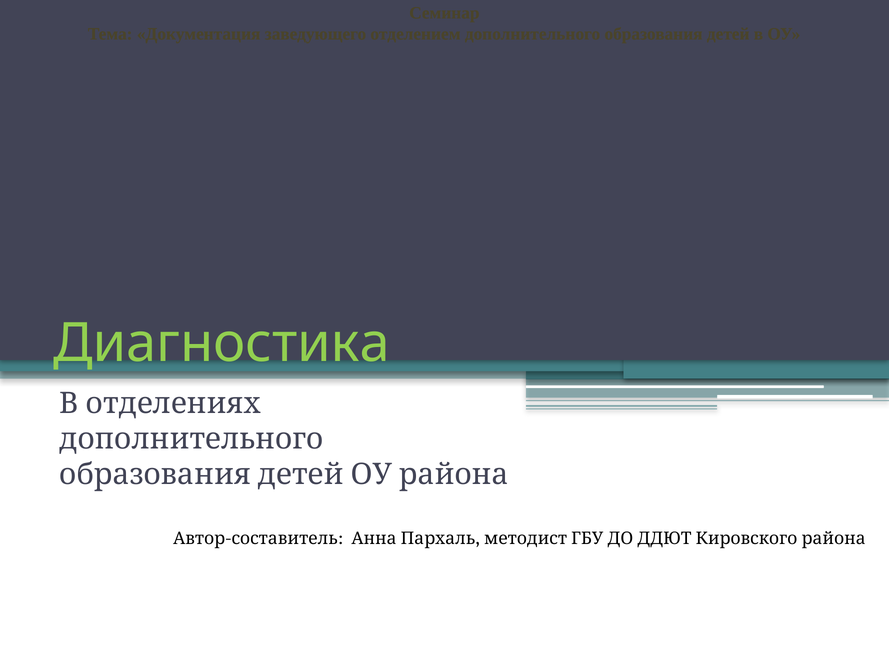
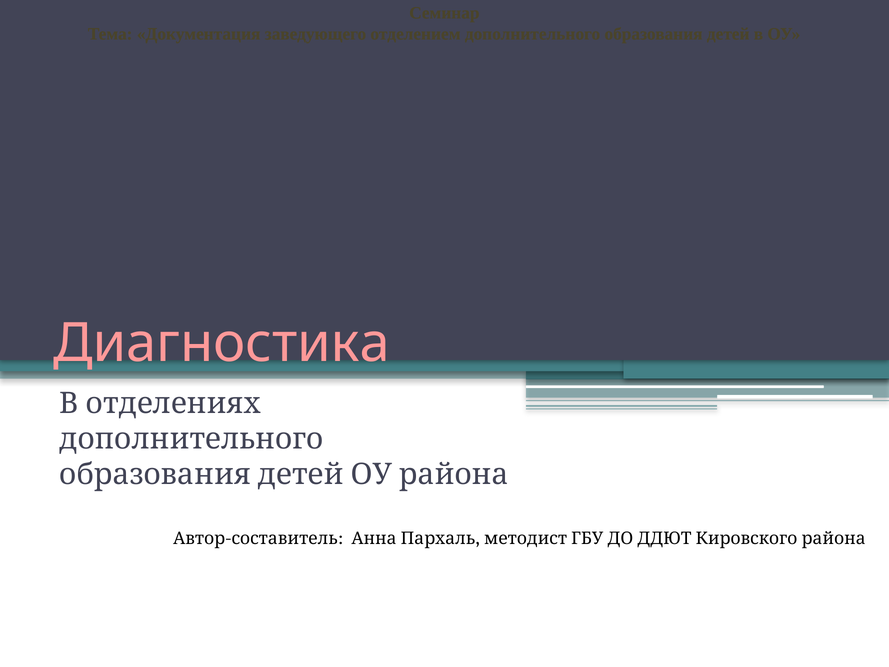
Диагностика colour: light green -> pink
